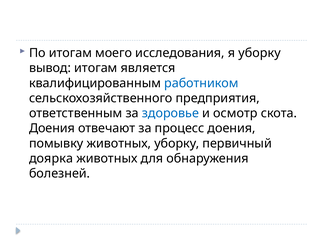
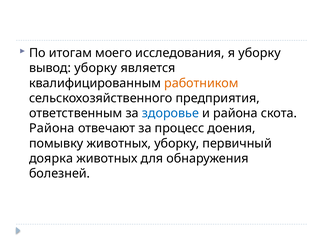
вывод итогам: итогам -> уборку
работником colour: blue -> orange
и осмотр: осмотр -> района
Доения at (52, 128): Доения -> Района
